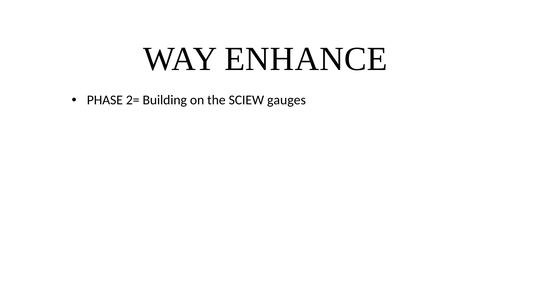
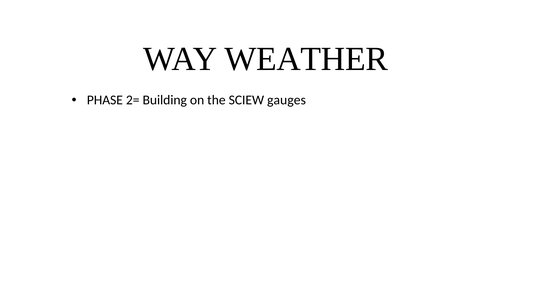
ENHANCE: ENHANCE -> WEATHER
